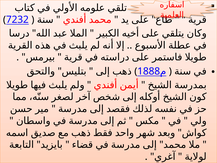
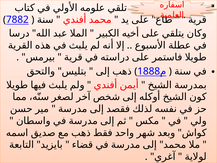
7232: 7232 -> 7882
